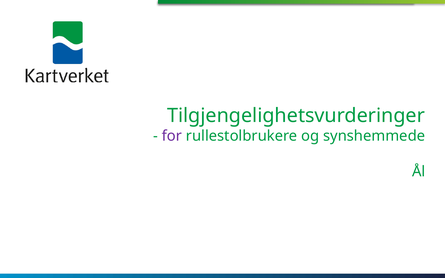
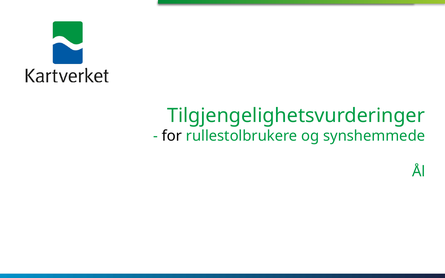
for colour: purple -> black
